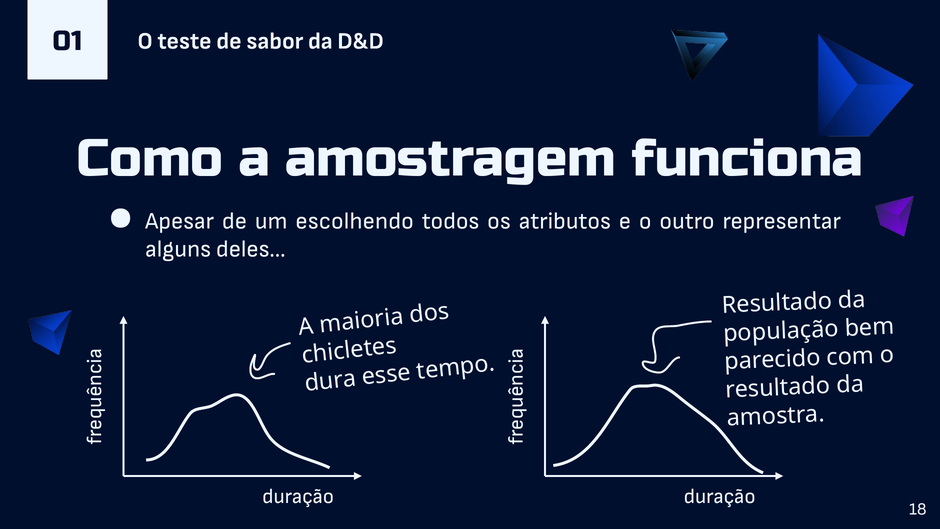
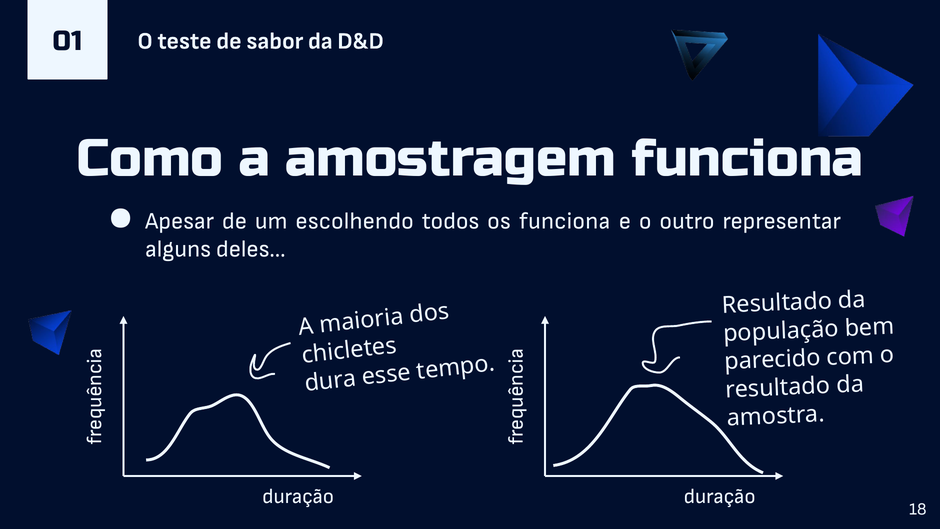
os atributos: atributos -> funciona
